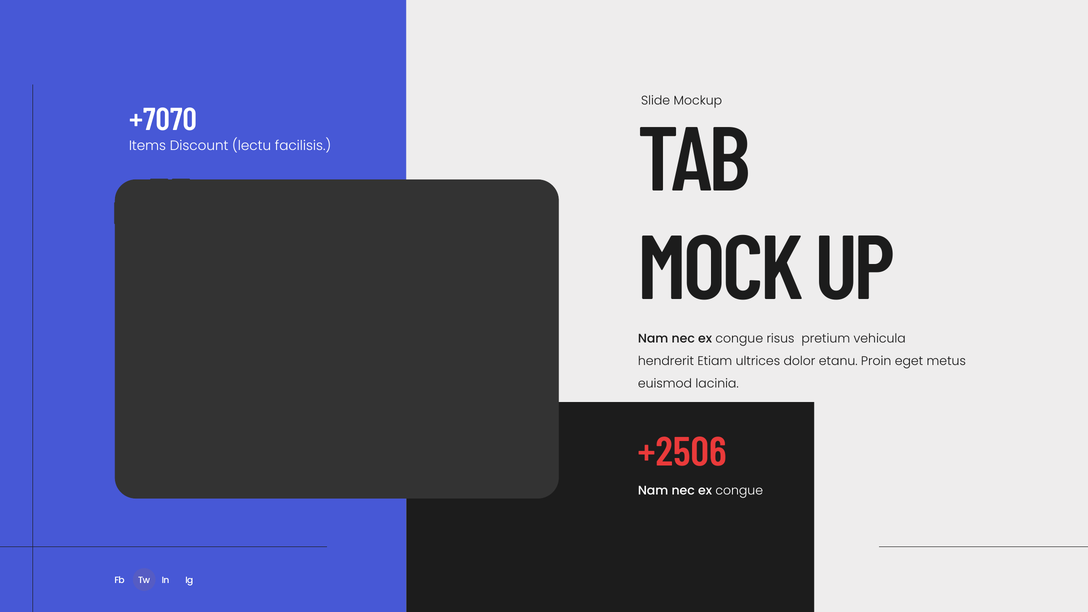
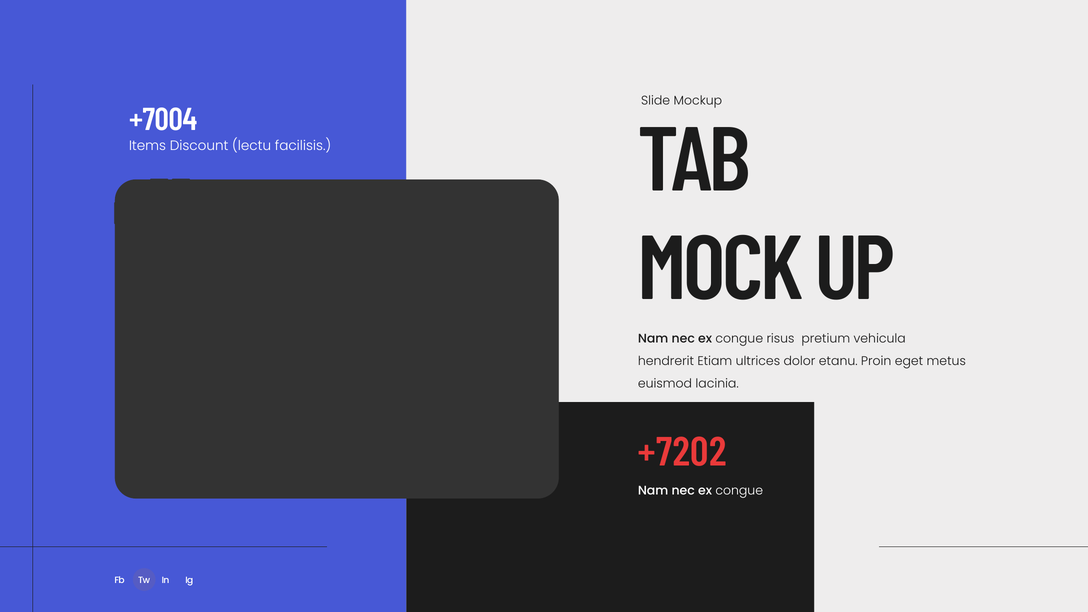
+7070: +7070 -> +7004
+2506: +2506 -> +7202
